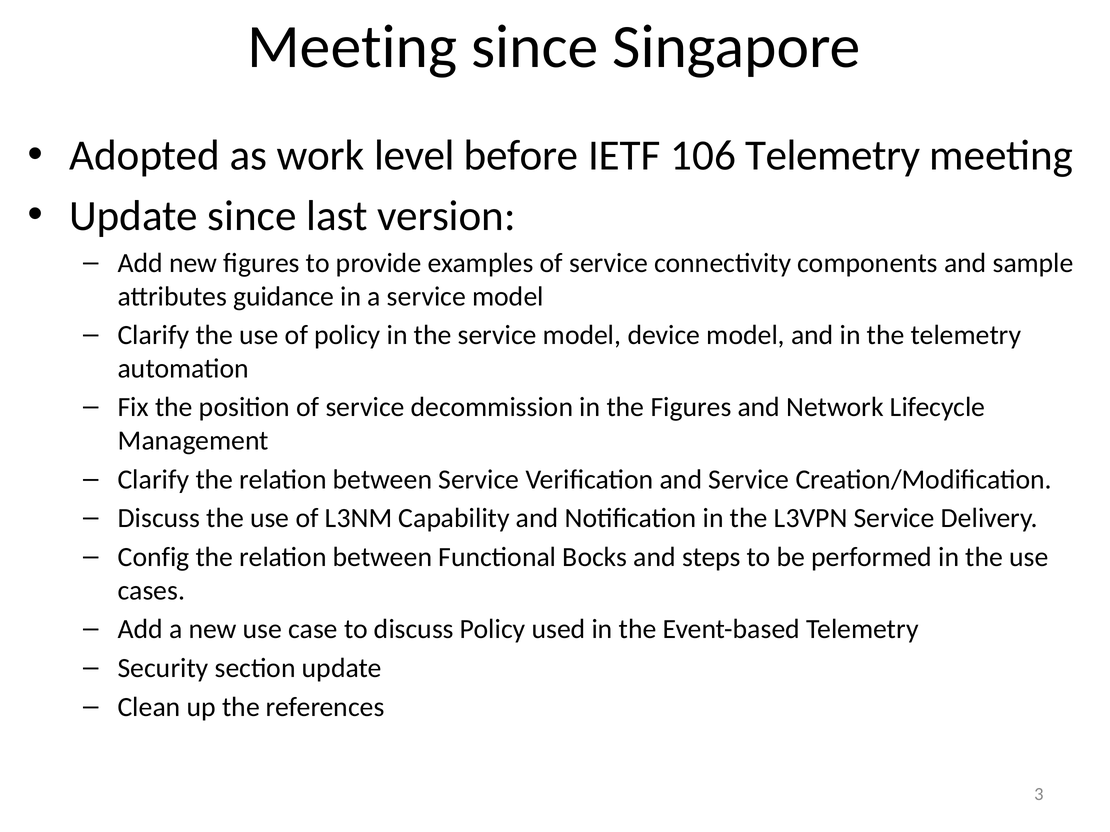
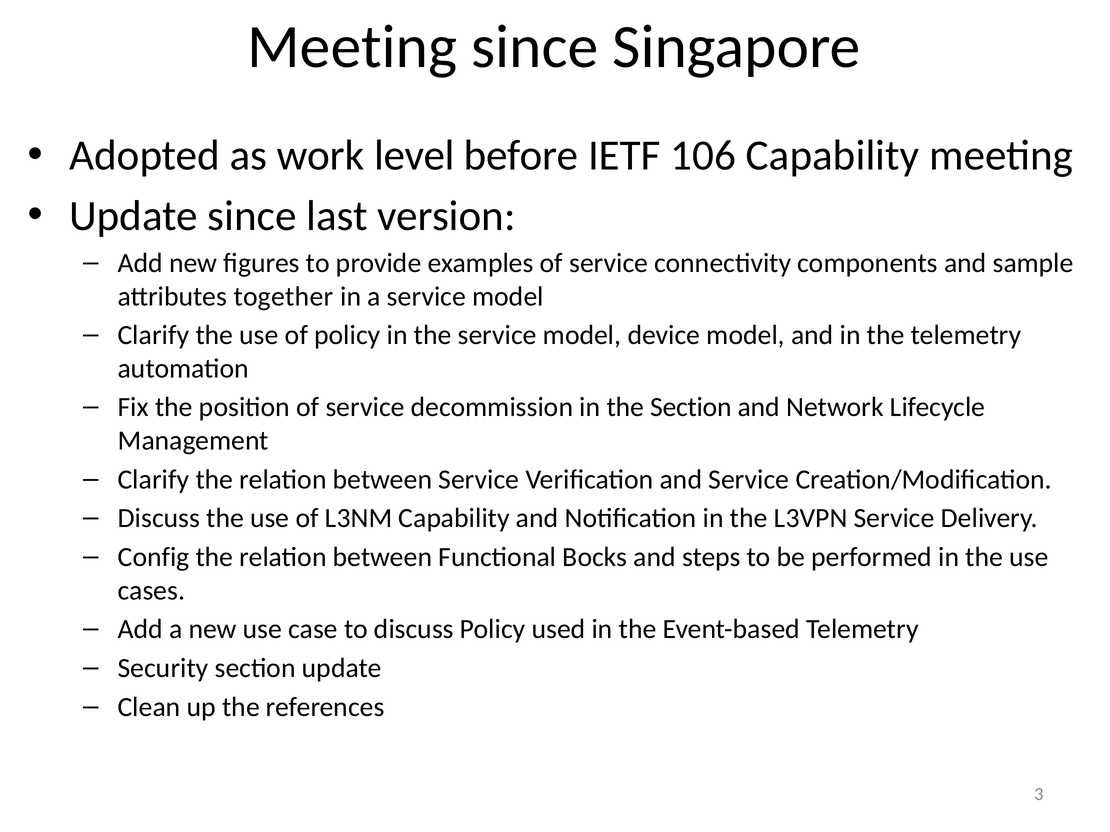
106 Telemetry: Telemetry -> Capability
guidance: guidance -> together
the Figures: Figures -> Section
